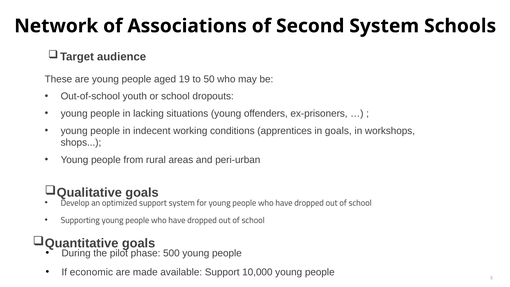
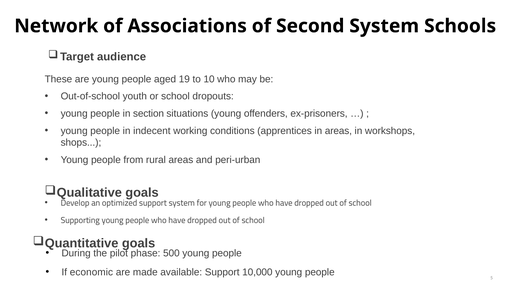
50: 50 -> 10
lacking: lacking -> section
in goals: goals -> areas
